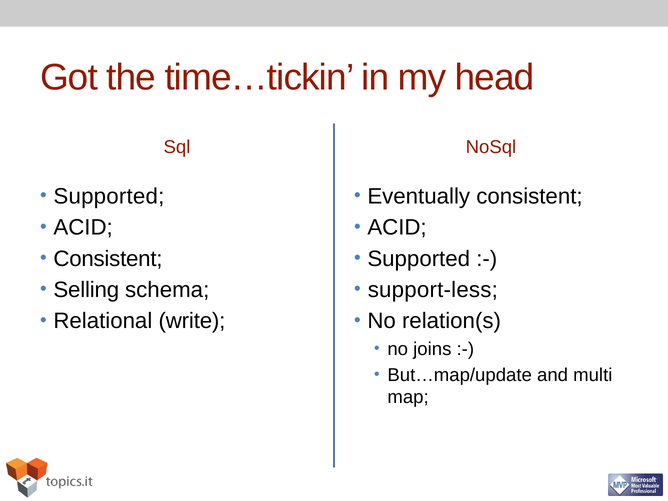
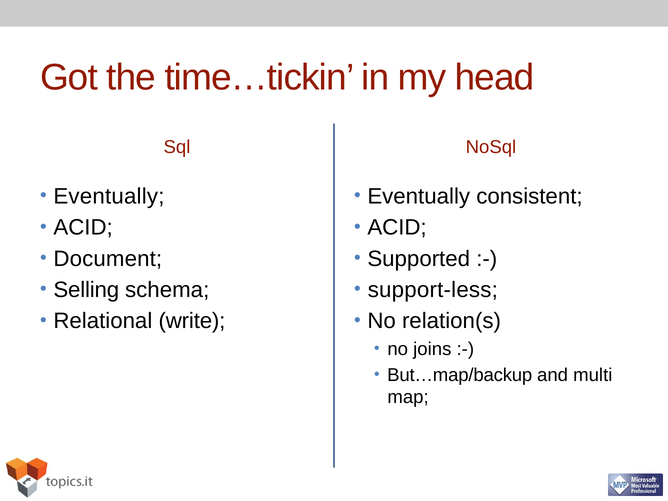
Supported at (109, 196): Supported -> Eventually
Consistent at (108, 259): Consistent -> Document
But…map/update: But…map/update -> But…map/backup
